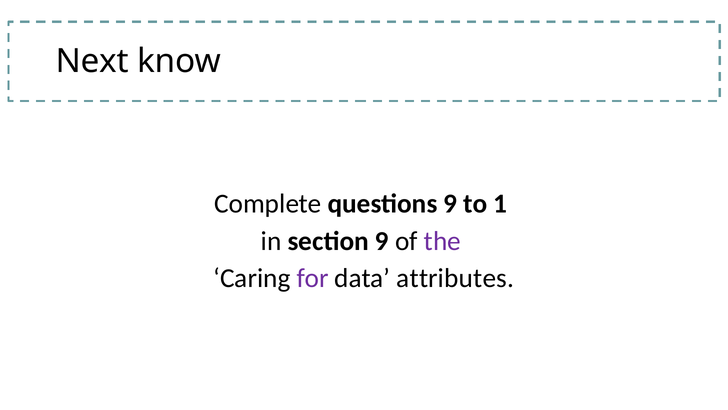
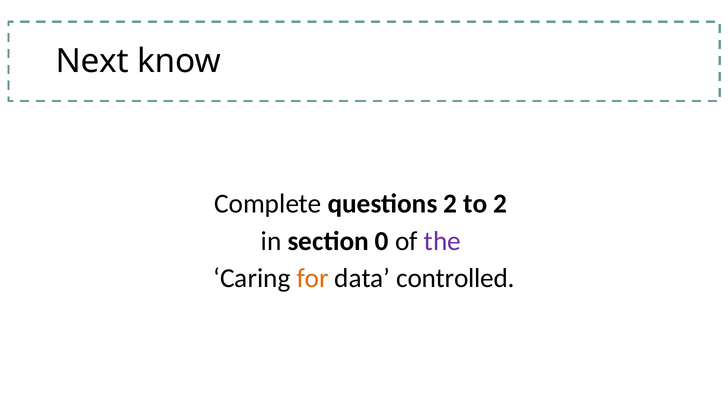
questions 9: 9 -> 2
to 1: 1 -> 2
section 9: 9 -> 0
for colour: purple -> orange
attributes: attributes -> controlled
